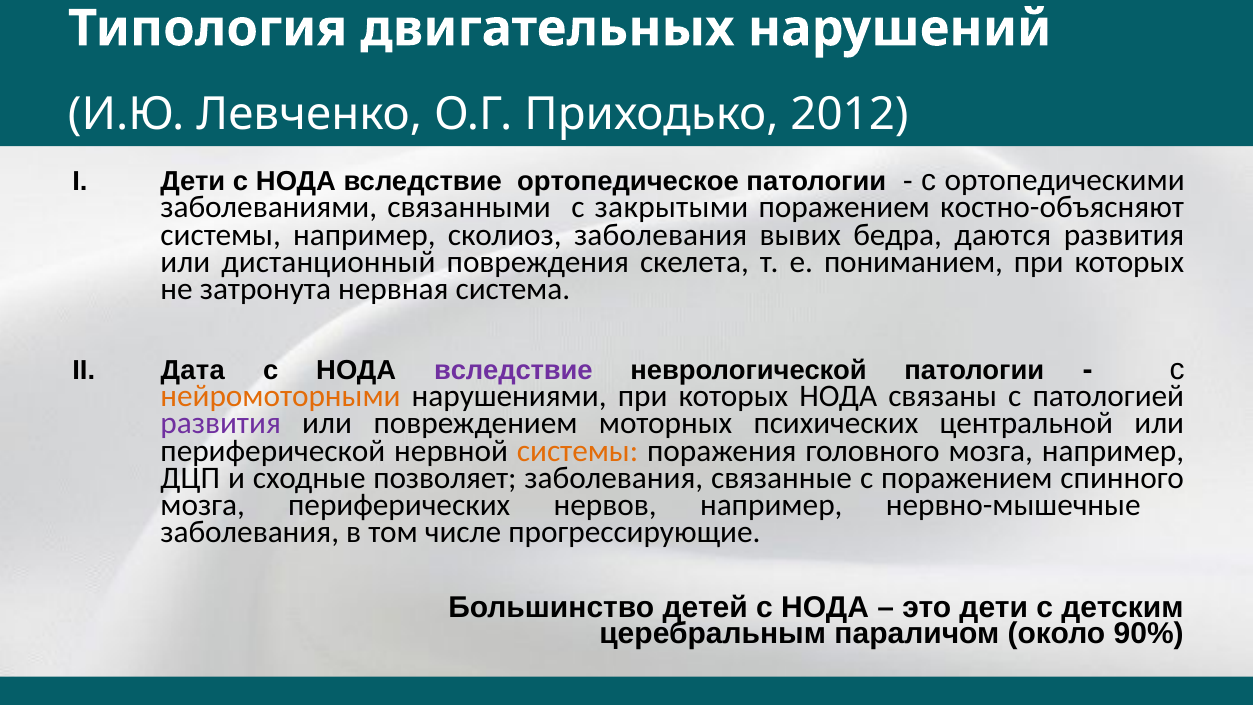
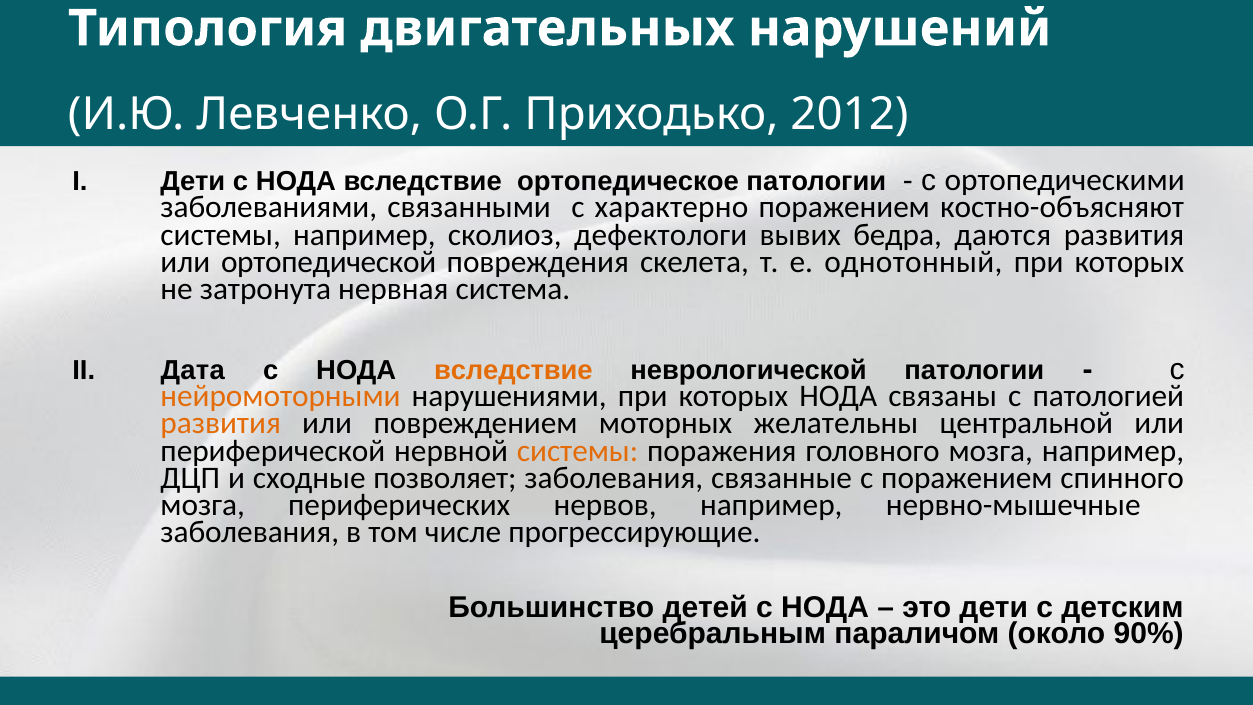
закрытыми: закрытыми -> характерно
сколиоз заболевания: заболевания -> дефектологи
дистанционный: дистанционный -> ортопедической
пониманием: пониманием -> однотонный
вследствие at (513, 371) colour: purple -> orange
развития at (221, 423) colour: purple -> orange
психических: психических -> желательны
